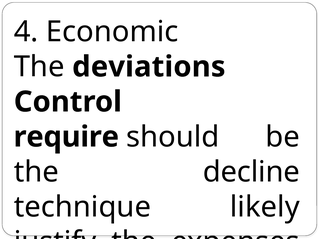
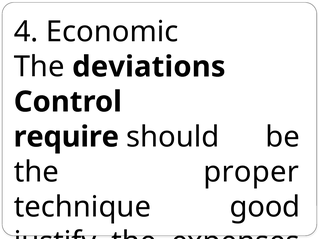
decline: decline -> proper
likely: likely -> good
